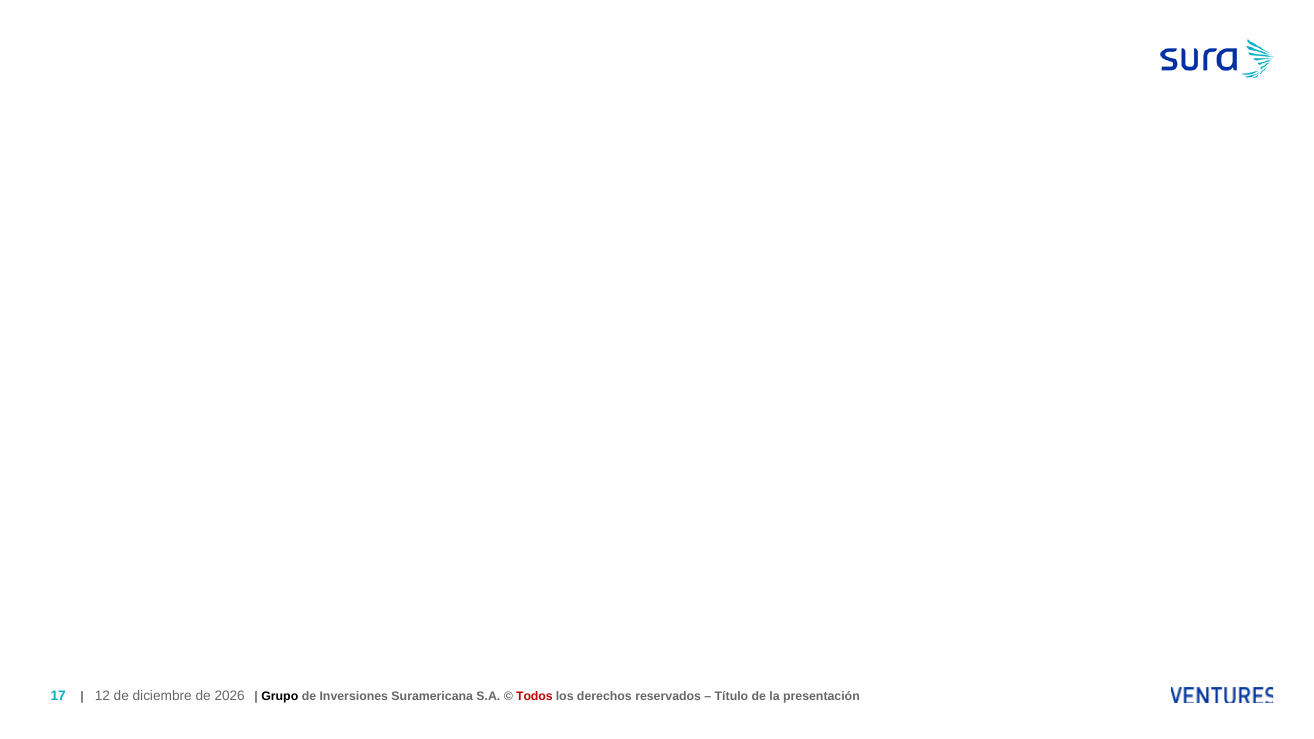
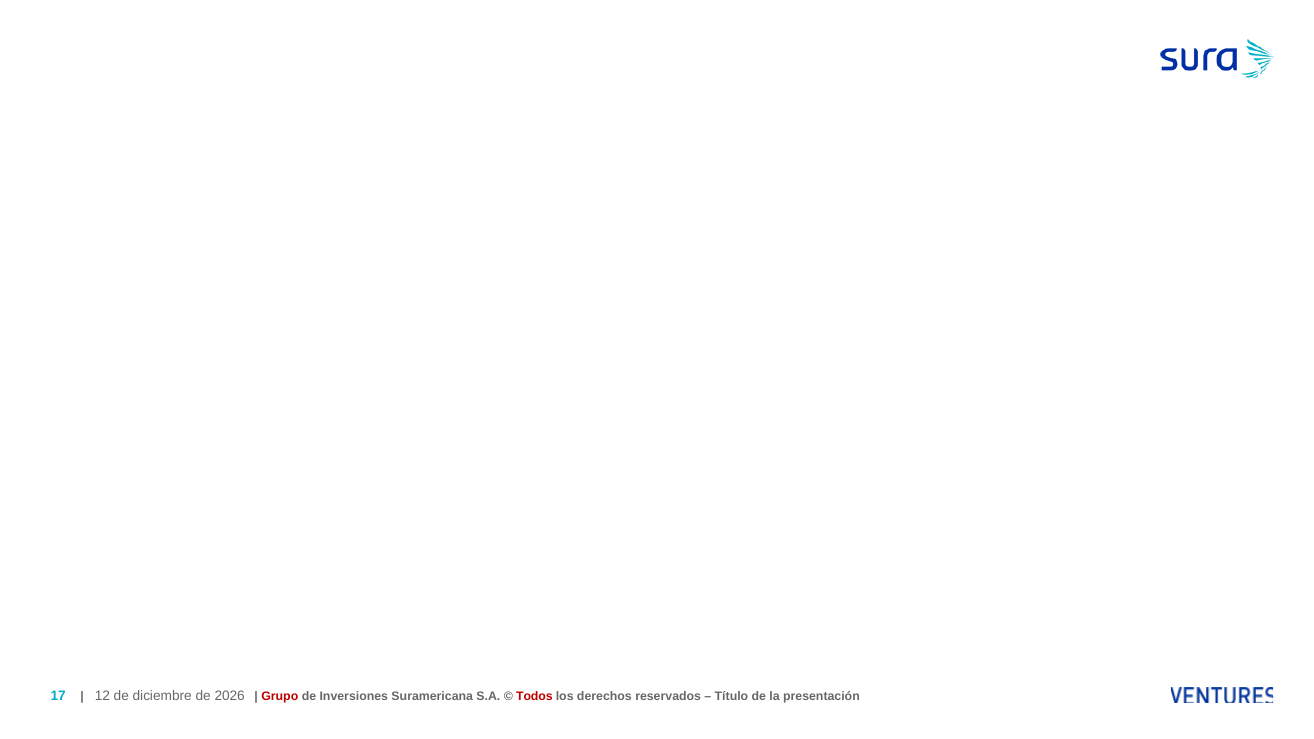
Grupo colour: black -> red
